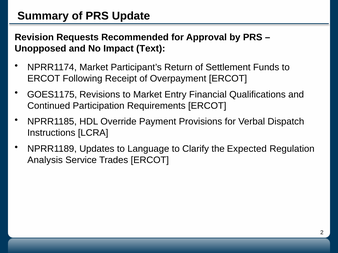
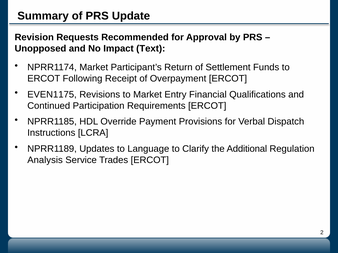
GOES1175: GOES1175 -> EVEN1175
Expected: Expected -> Additional
